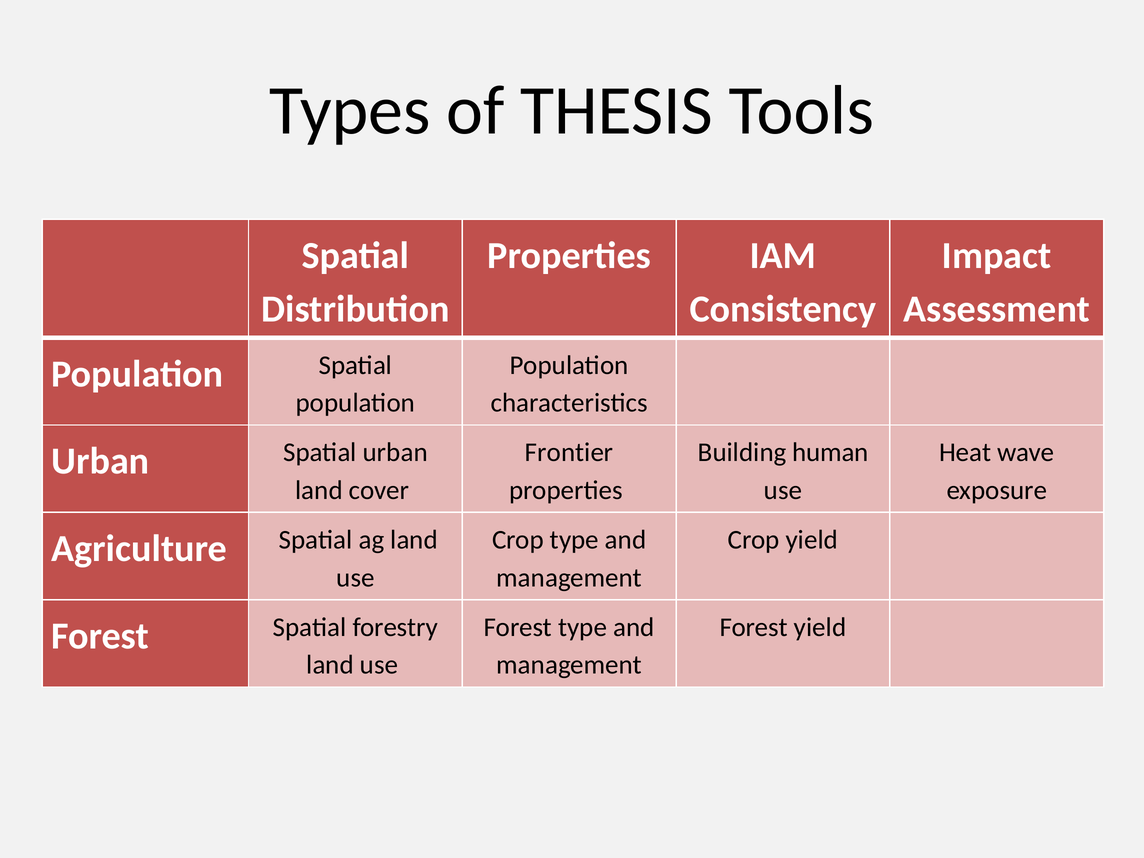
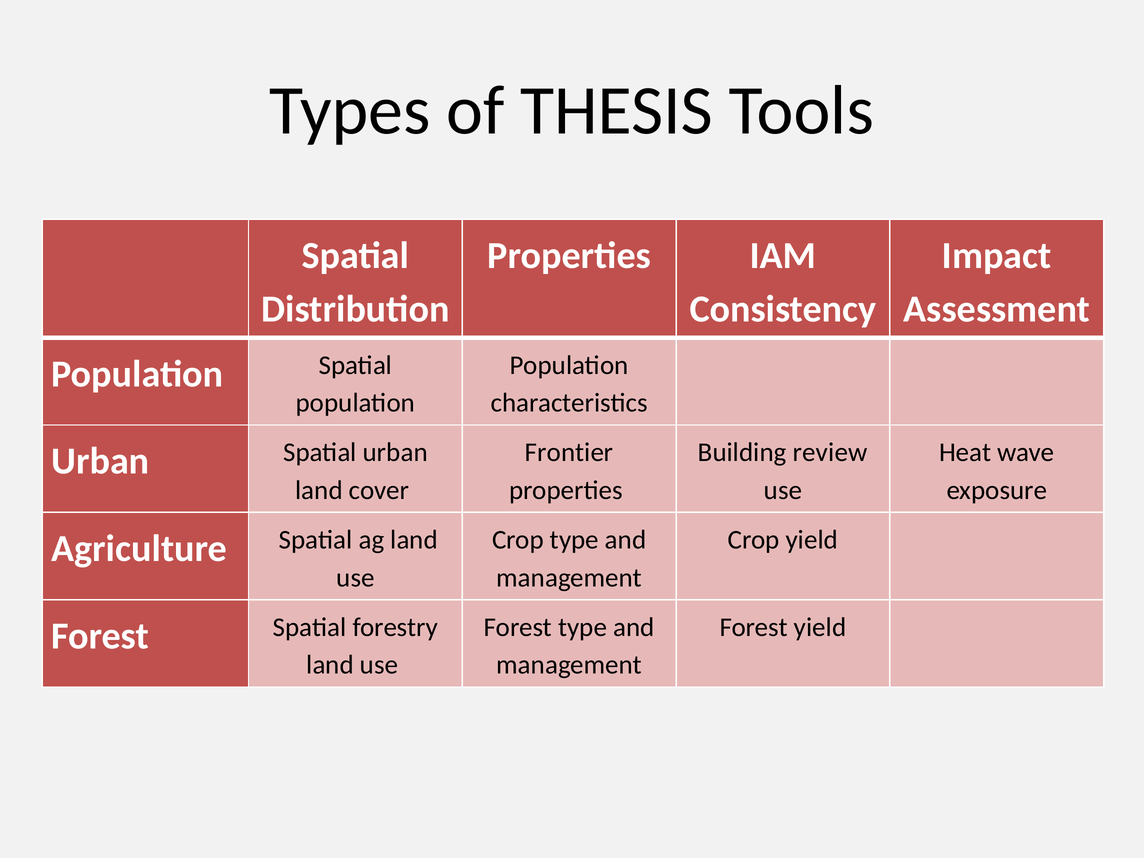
human: human -> review
